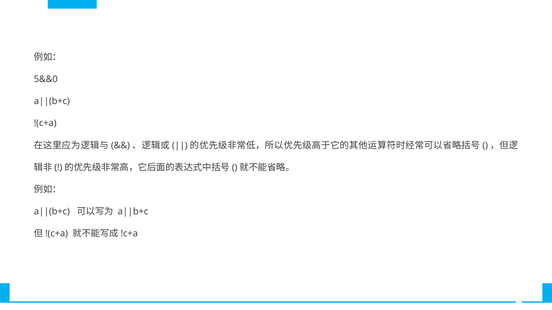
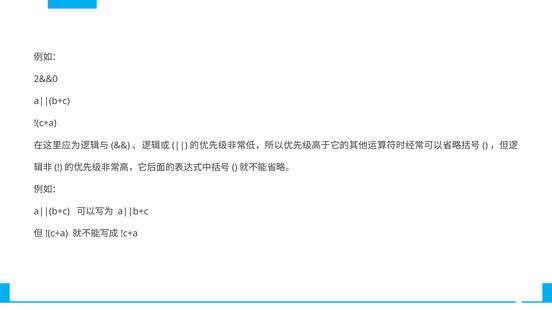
5&&0: 5&&0 -> 2&&0
